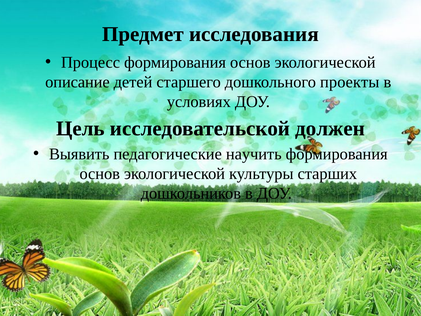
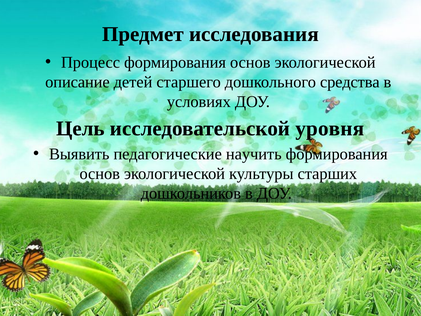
проекты: проекты -> средства
должен: должен -> уровня
